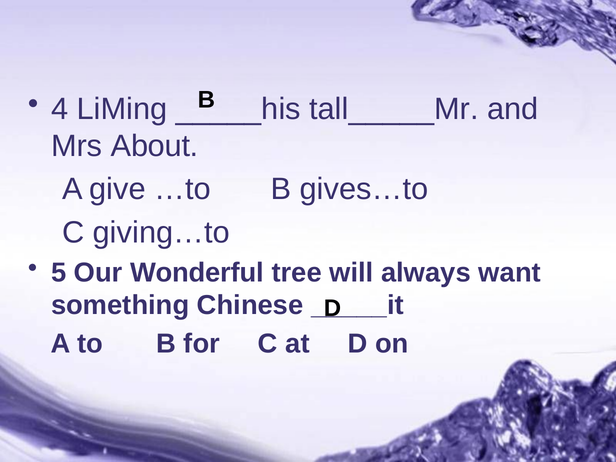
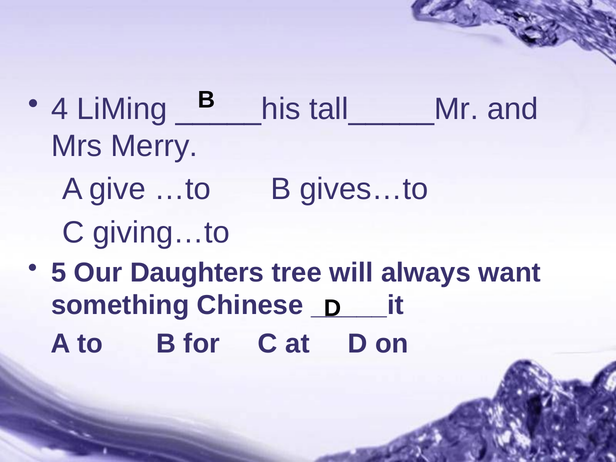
About: About -> Merry
Wonderful: Wonderful -> Daughters
